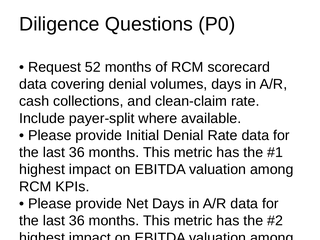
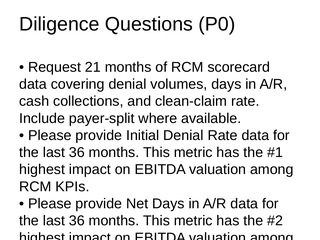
52: 52 -> 21
